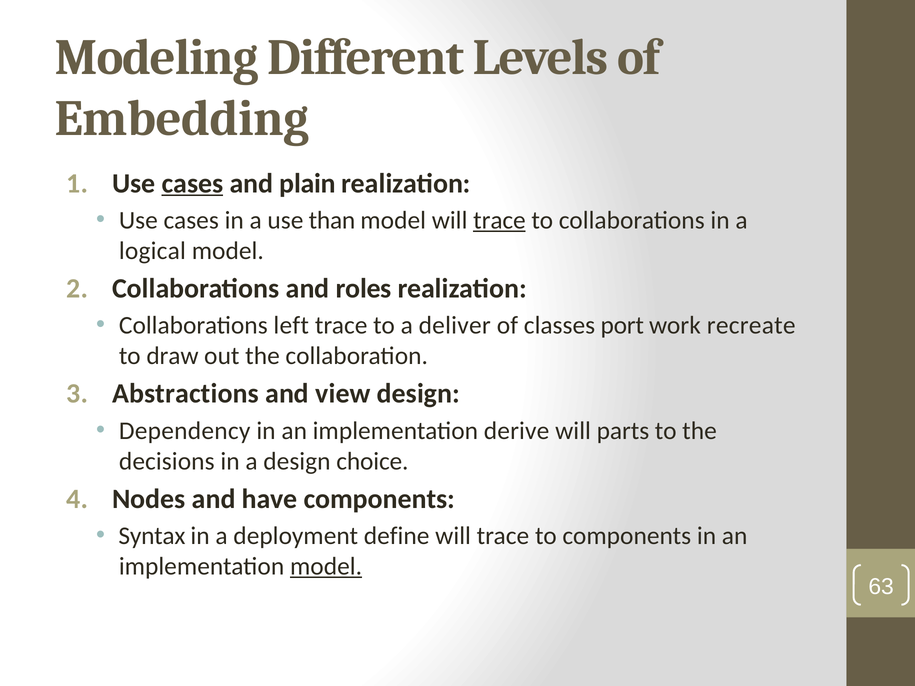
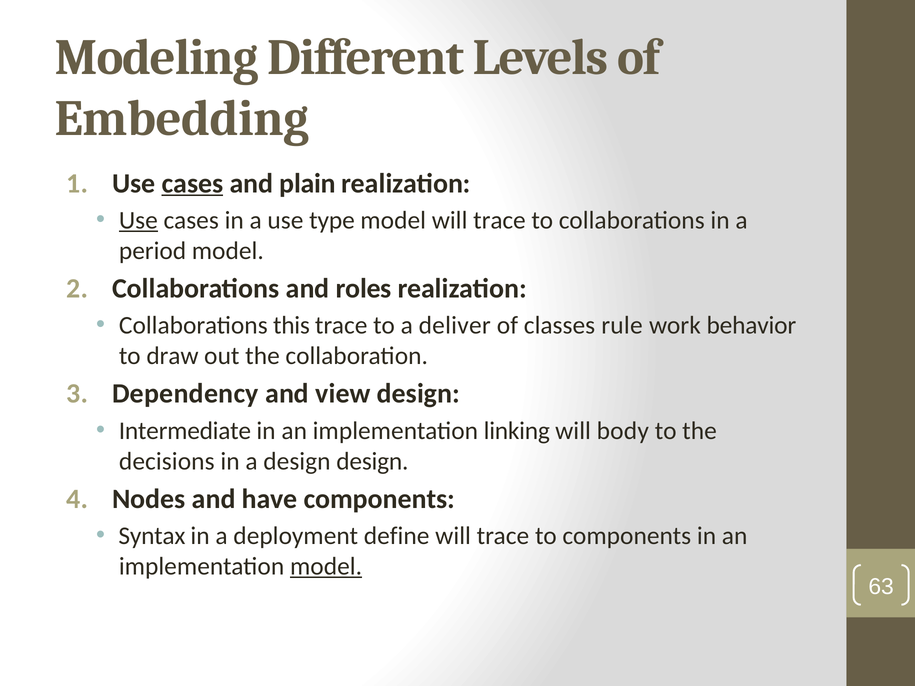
Use at (138, 220) underline: none -> present
than: than -> type
trace at (499, 220) underline: present -> none
logical: logical -> period
left: left -> this
port: port -> rule
recreate: recreate -> behavior
Abstractions: Abstractions -> Dependency
Dependency: Dependency -> Intermediate
derive: derive -> linking
parts: parts -> body
design choice: choice -> design
